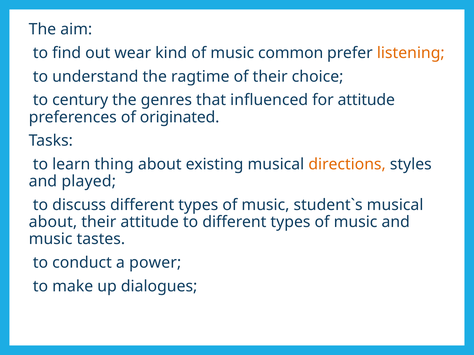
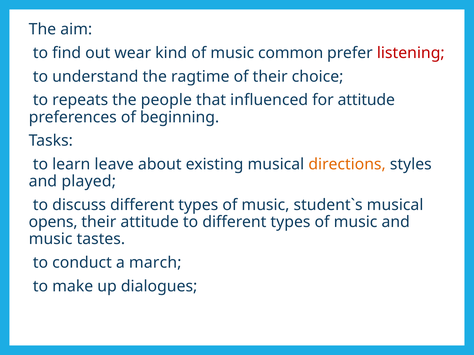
listening colour: orange -> red
century: century -> repeats
genres: genres -> people
originated: originated -> beginning
thing: thing -> leave
about at (53, 222): about -> opens
power: power -> march
